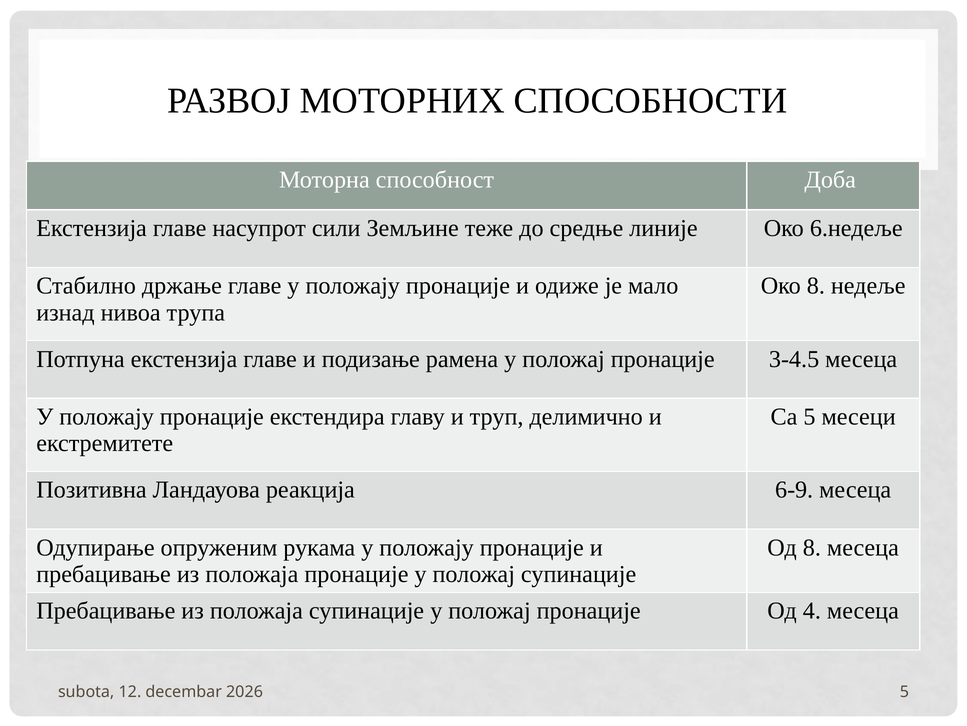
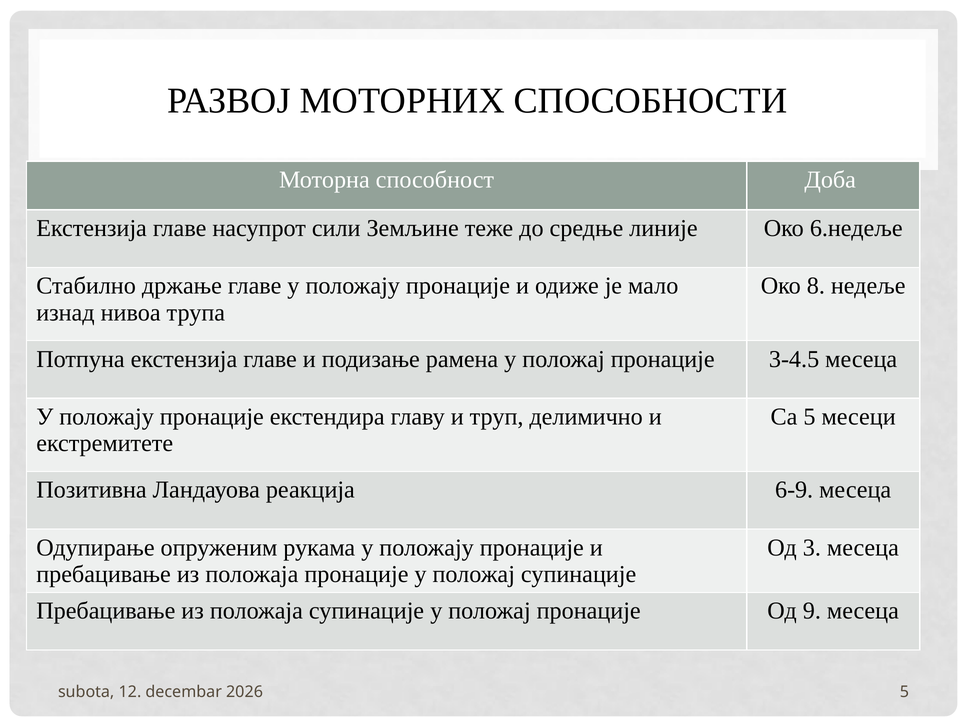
Од 8: 8 -> 3
4: 4 -> 9
